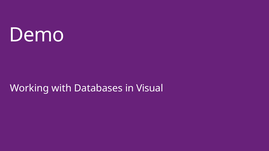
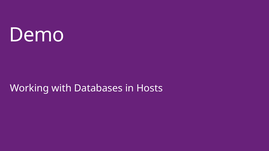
Visual: Visual -> Hosts
